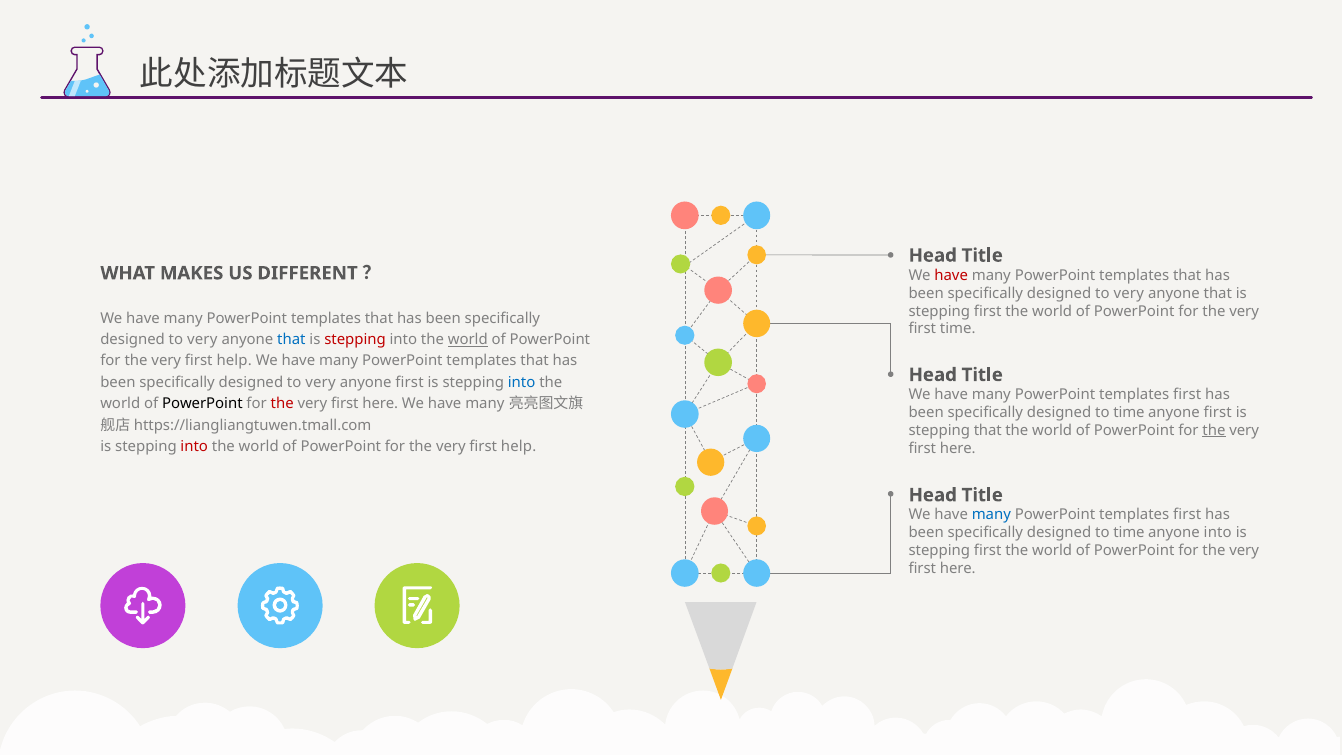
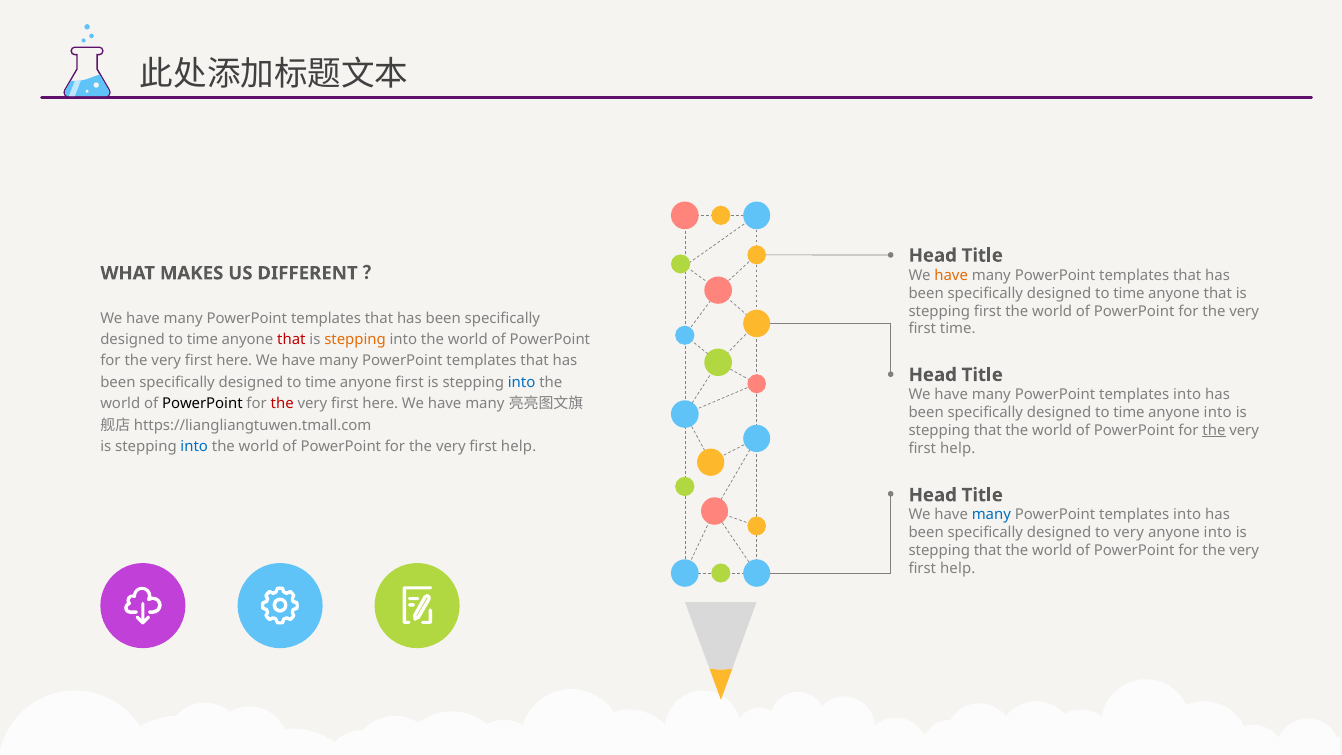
have at (951, 275) colour: red -> orange
very at (1129, 293): very -> time
very at (202, 339): very -> time
that at (291, 339) colour: blue -> red
stepping at (355, 339) colour: red -> orange
world at (468, 339) underline: present -> none
help at (234, 361): help -> here
very at (321, 382): very -> time
first at (1187, 395): first -> into
first at (1218, 413): first -> into
into at (194, 447) colour: red -> blue
here at (958, 448): here -> help
first at (1187, 515): first -> into
time at (1129, 533): time -> very
first at (988, 551): first -> that
here at (958, 569): here -> help
